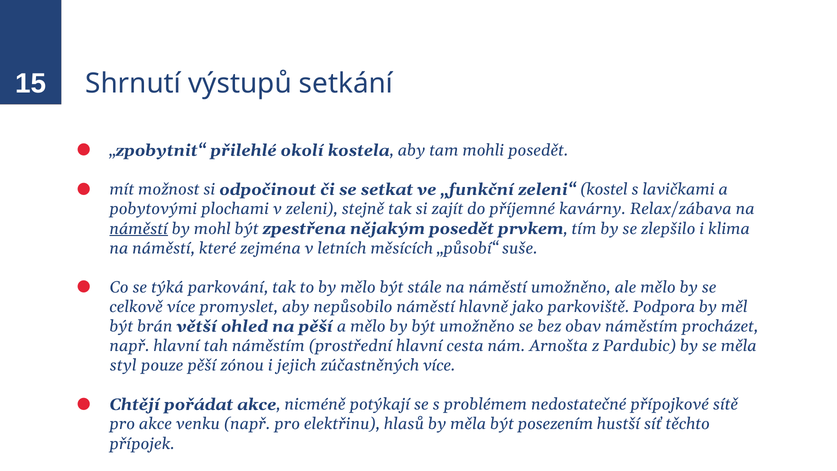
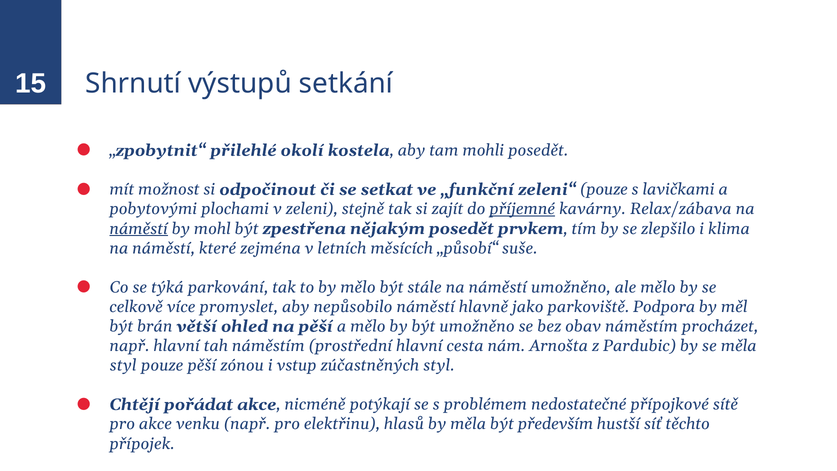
zeleni“ kostel: kostel -> pouze
příjemné underline: none -> present
jejich: jejich -> vstup
zúčastněných více: více -> styl
posezením: posezením -> především
